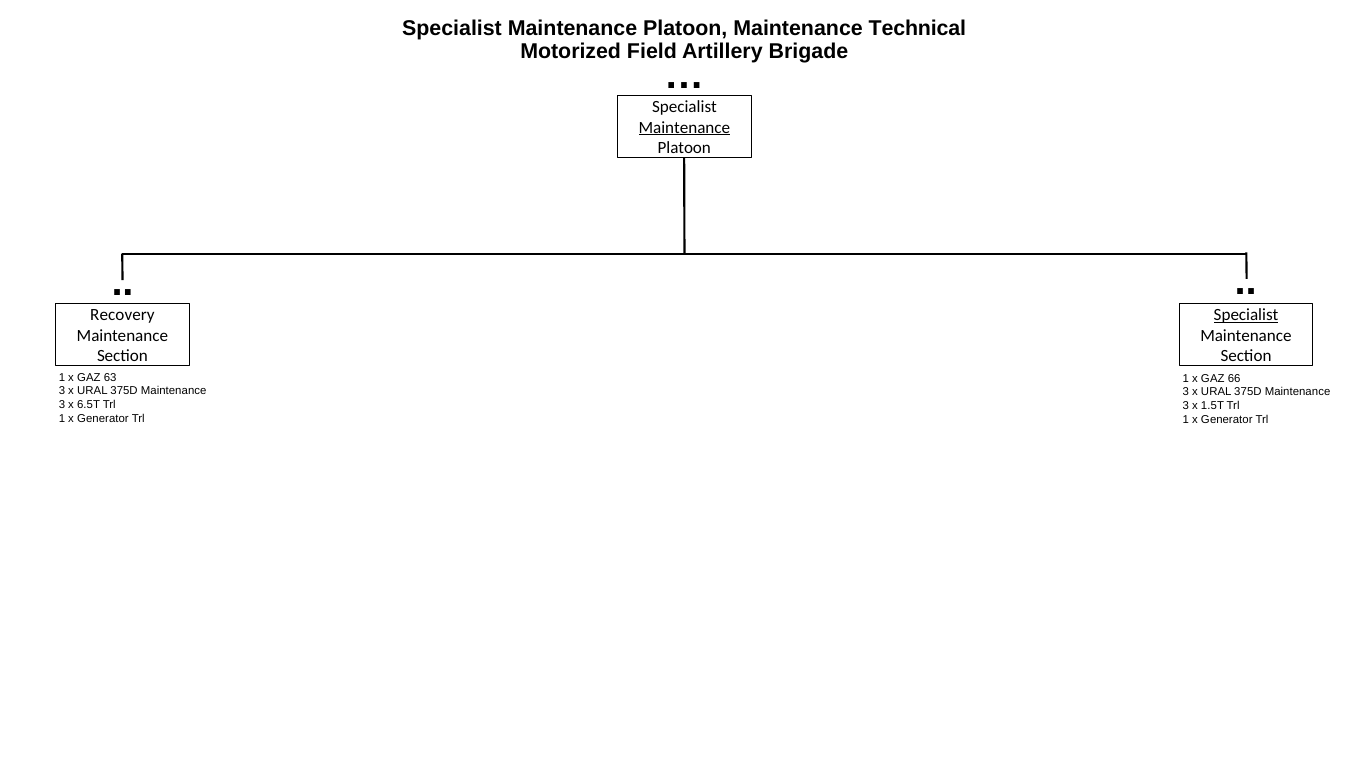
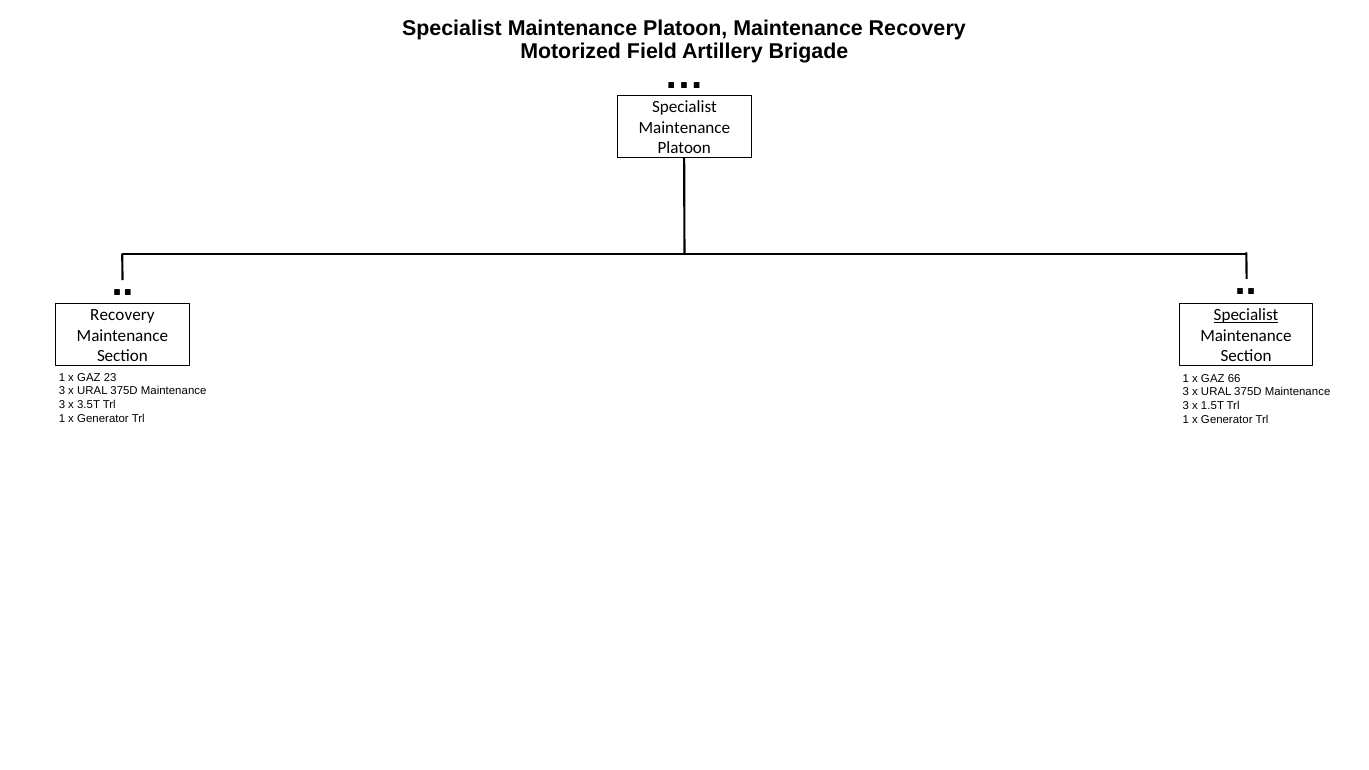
Maintenance Technical: Technical -> Recovery
Maintenance at (684, 128) underline: present -> none
63: 63 -> 23
6.5T: 6.5T -> 3.5T
